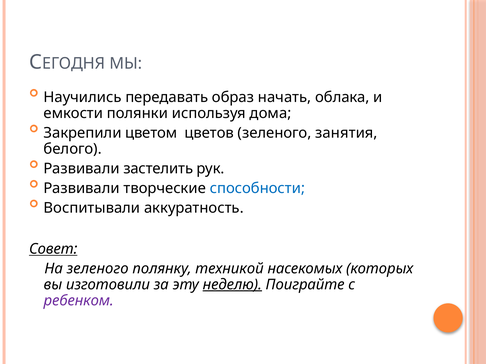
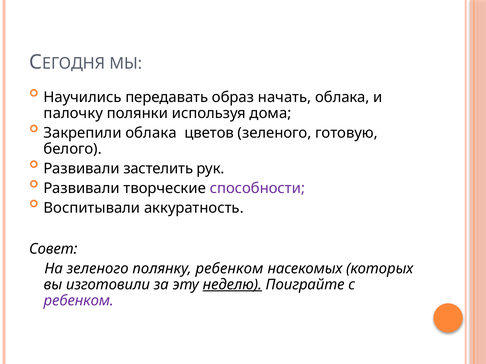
емкости: емкости -> палочку
Закрепили цветом: цветом -> облака
занятия: занятия -> готовую
способности colour: blue -> purple
Совет underline: present -> none
полянку техникой: техникой -> ребенком
